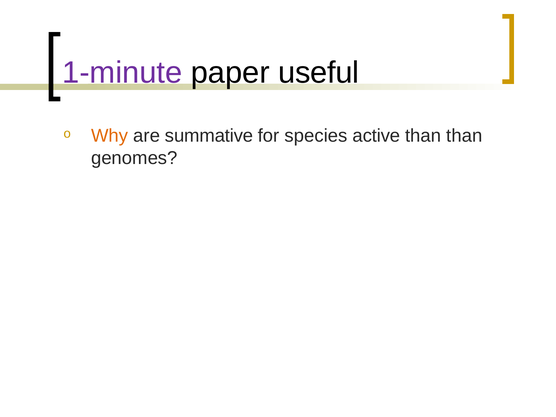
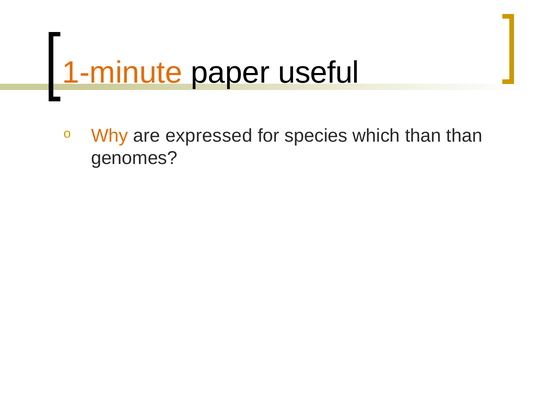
1-minute colour: purple -> orange
summative: summative -> expressed
active: active -> which
